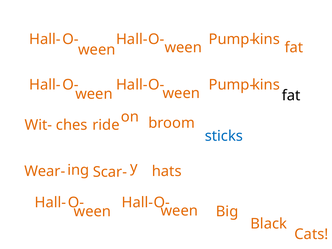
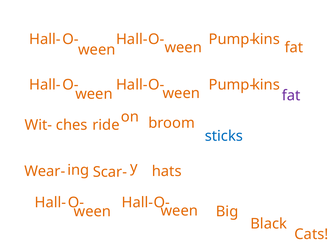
fat at (291, 95) colour: black -> purple
